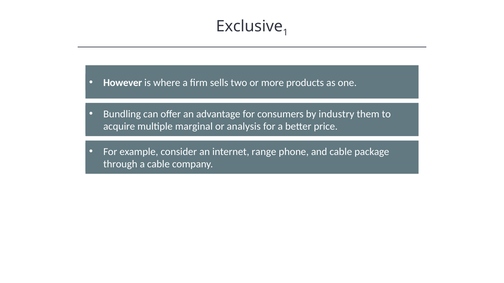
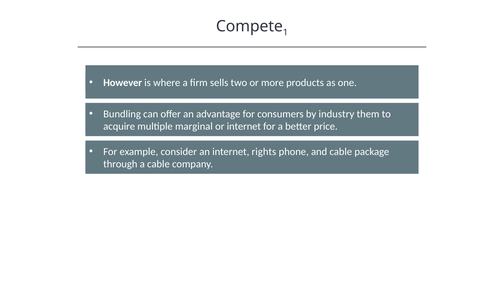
Exclusive: Exclusive -> Compete
or analysis: analysis -> internet
range: range -> rights
